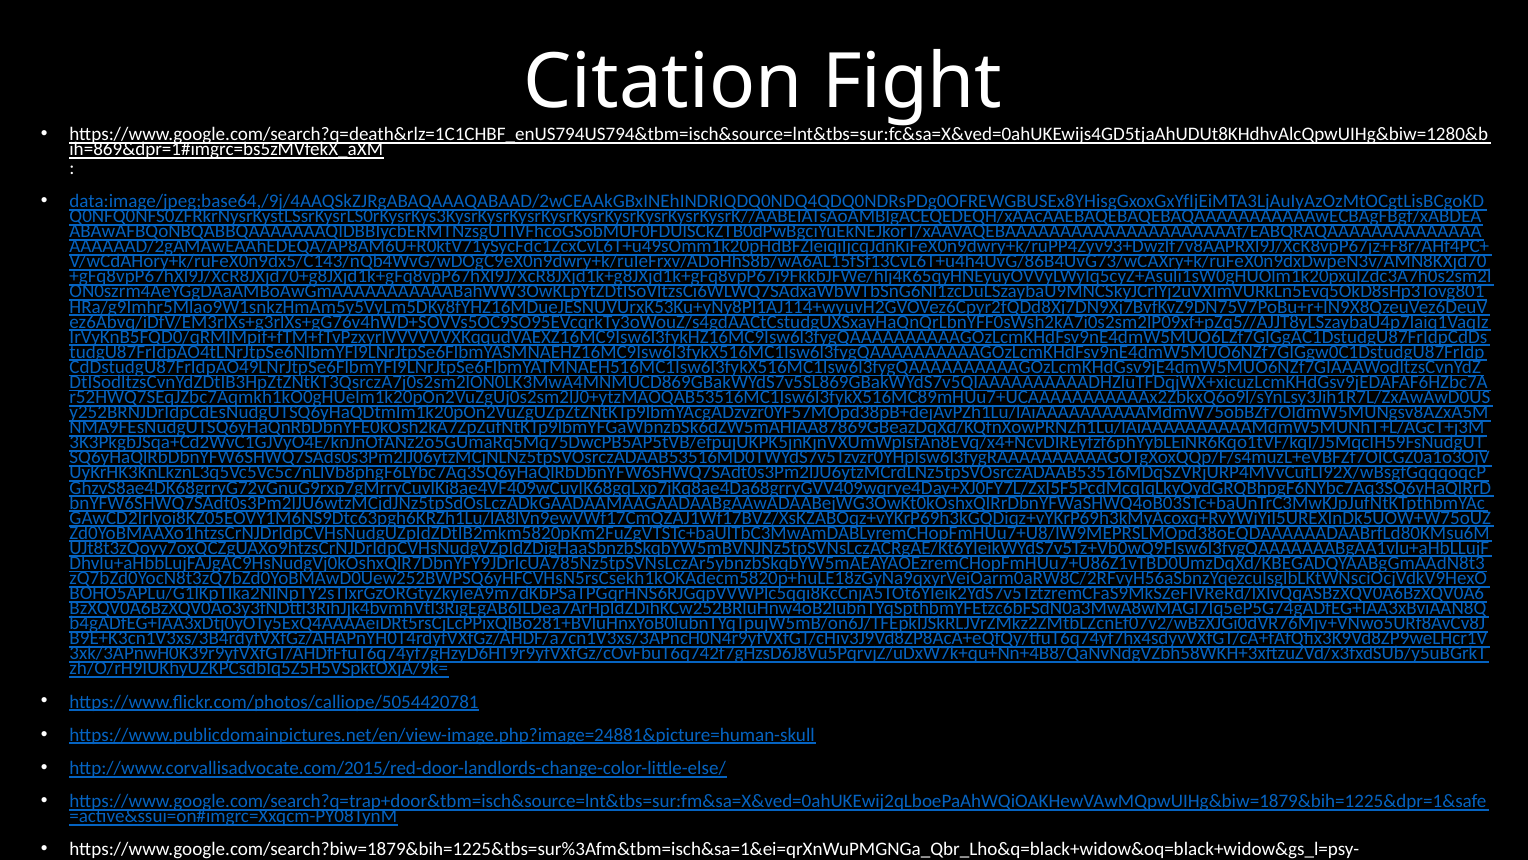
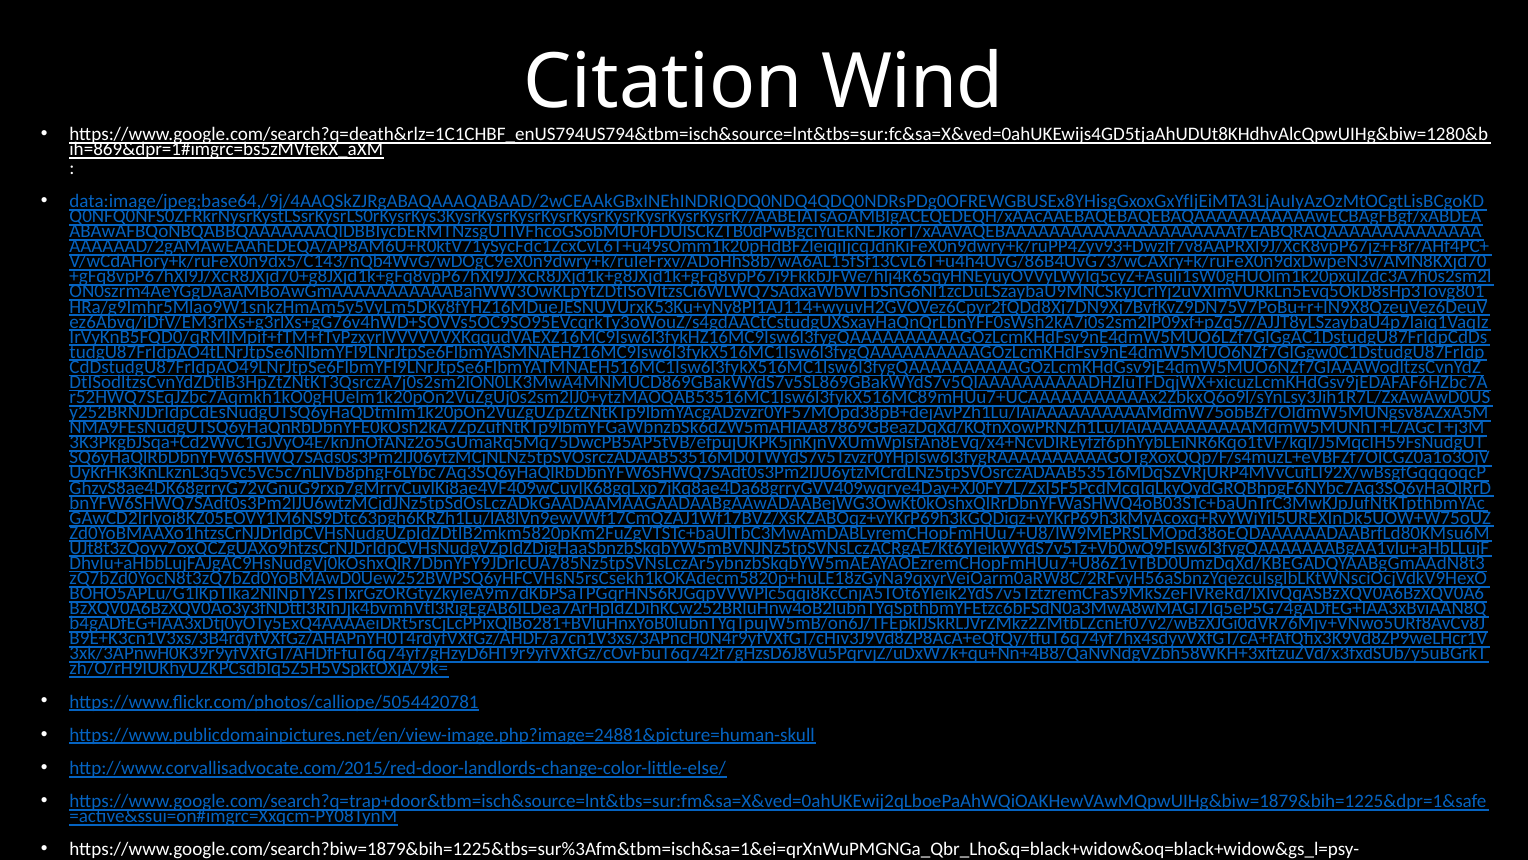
Fight: Fight -> Wind
